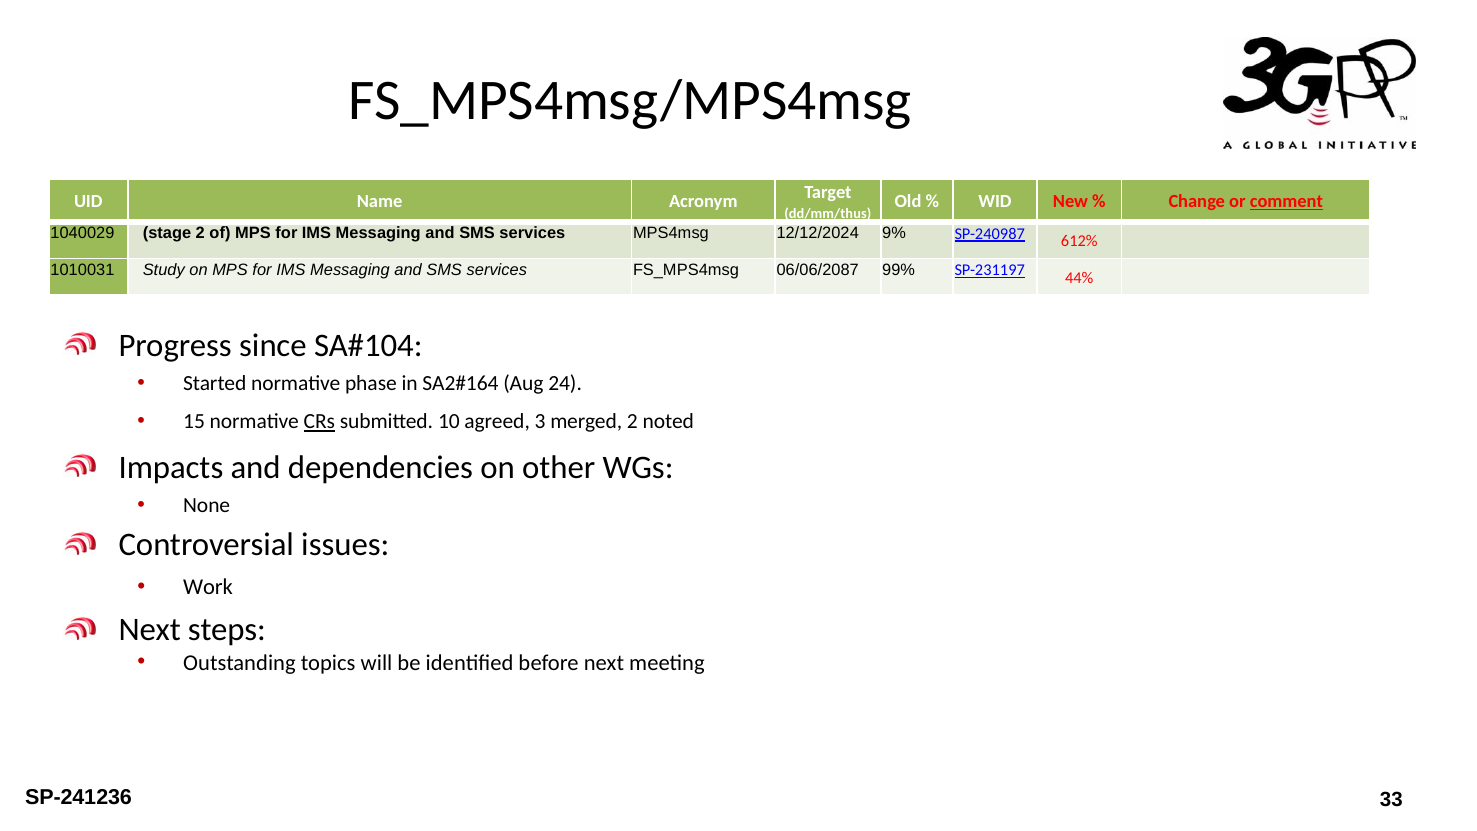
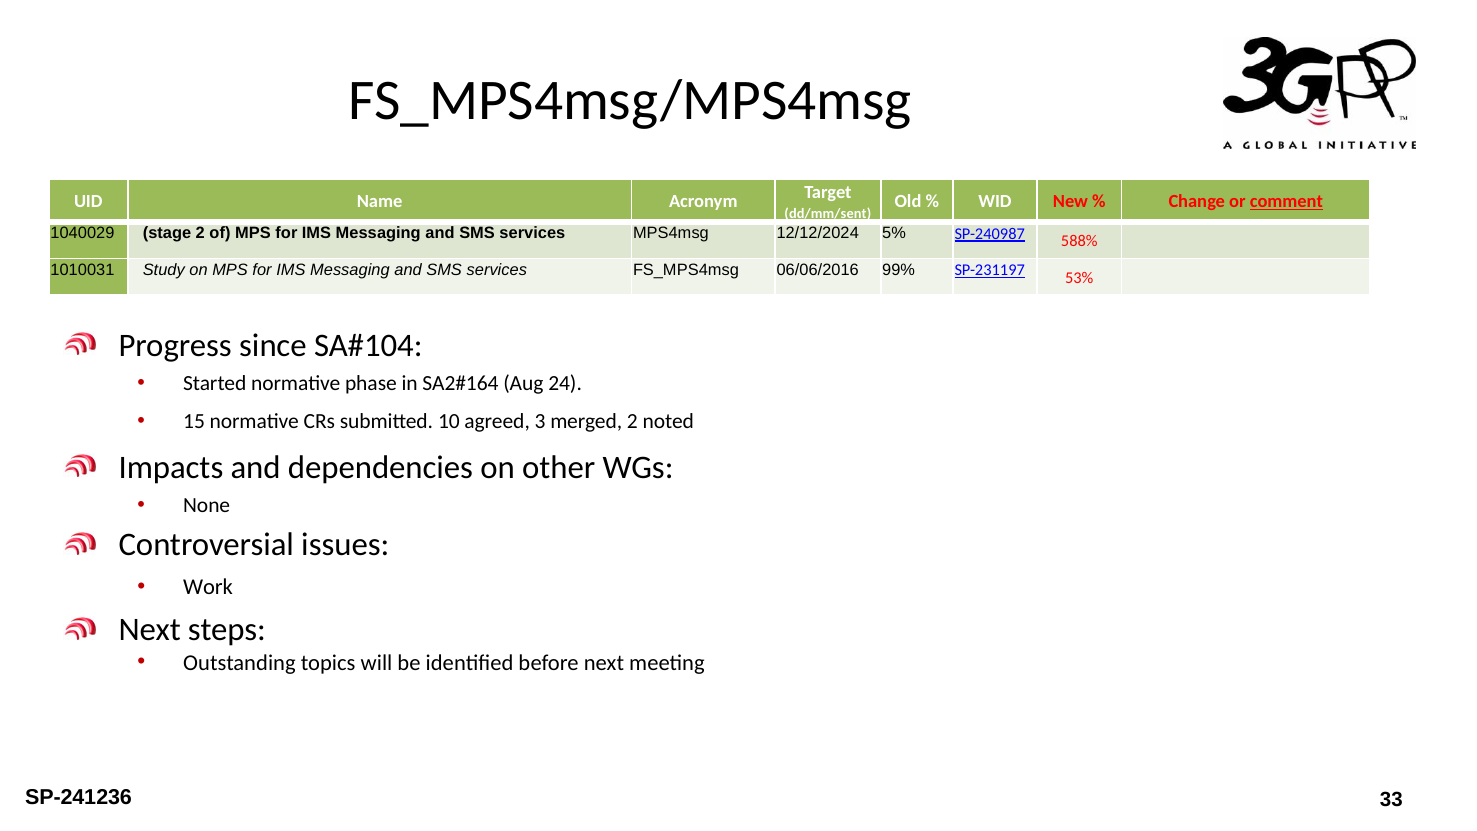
dd/mm/thus: dd/mm/thus -> dd/mm/sent
9%: 9% -> 5%
612%: 612% -> 588%
06/06/2087: 06/06/2087 -> 06/06/2016
44%: 44% -> 53%
CRs underline: present -> none
